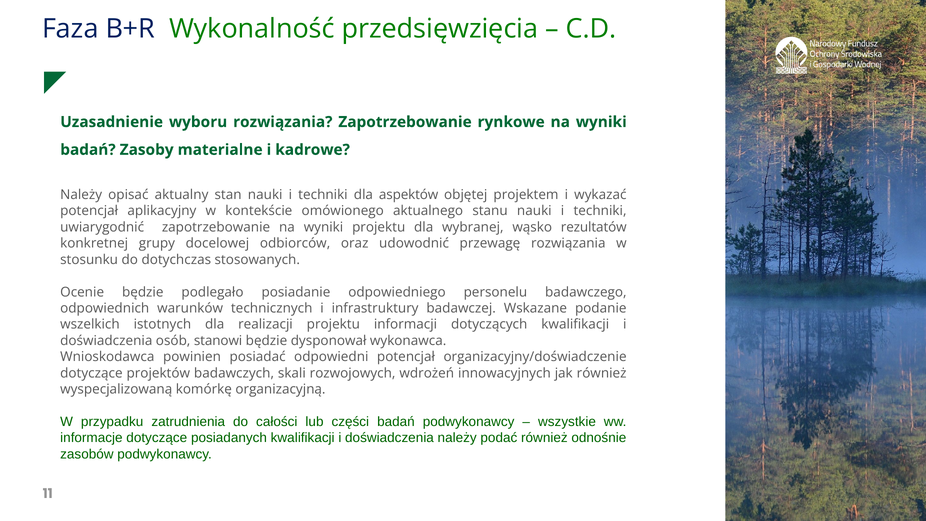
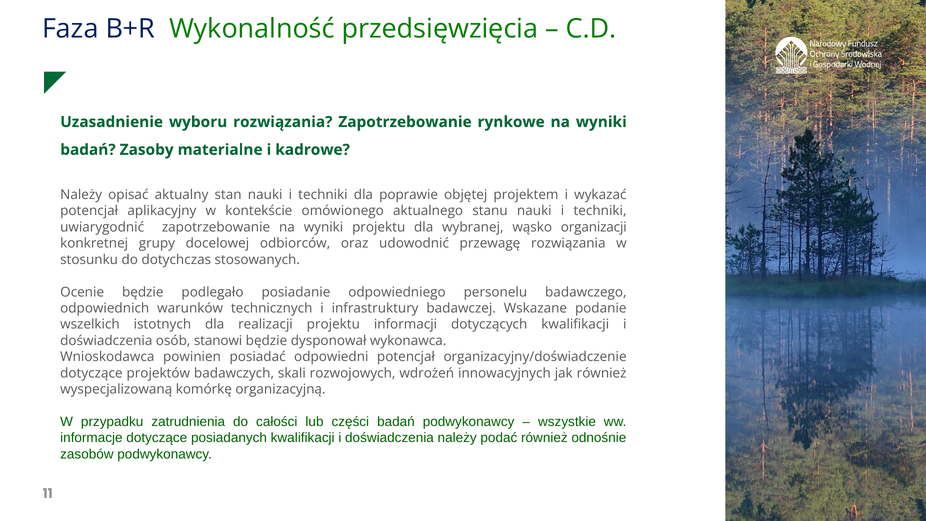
aspektów: aspektów -> poprawie
rezultatów: rezultatów -> organizacji
